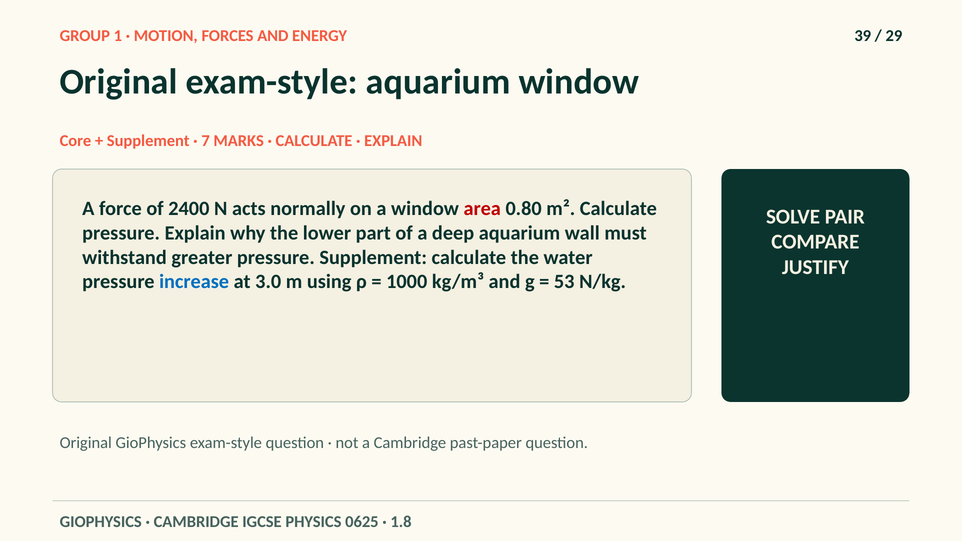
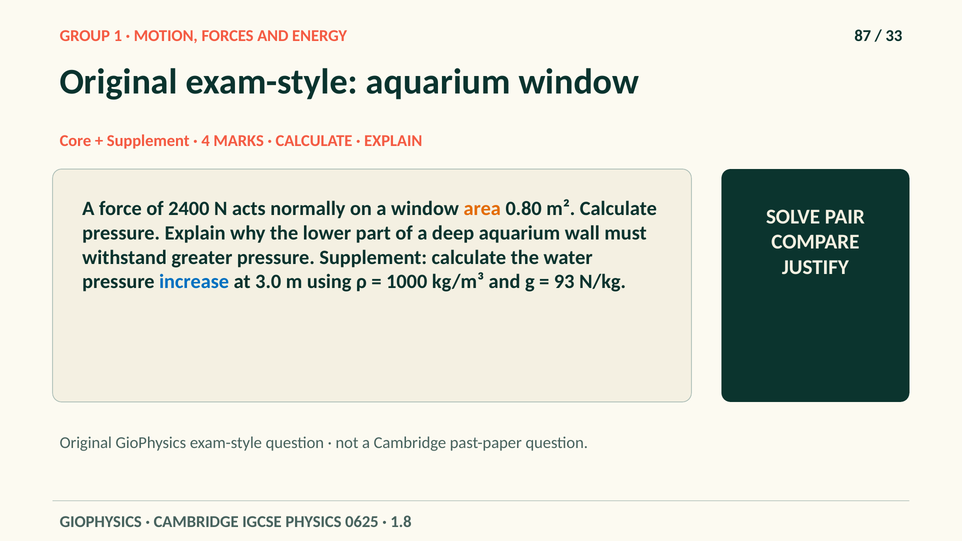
39: 39 -> 87
29: 29 -> 33
7: 7 -> 4
area colour: red -> orange
53: 53 -> 93
